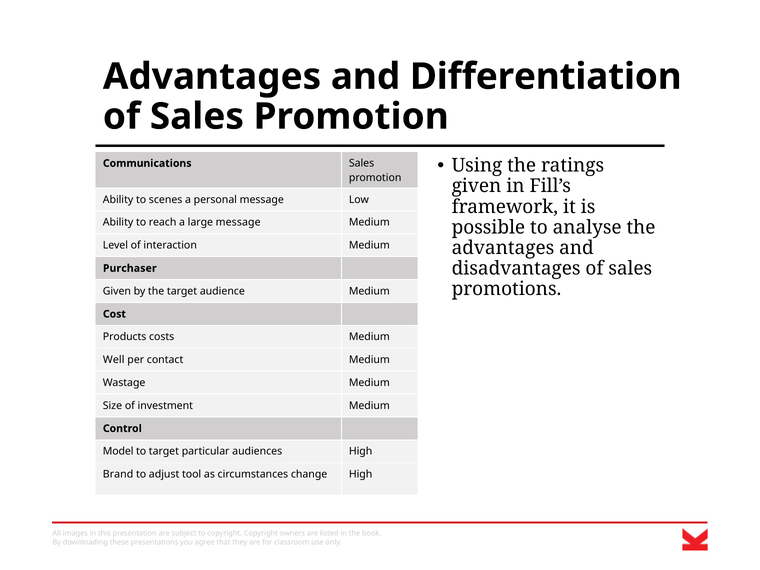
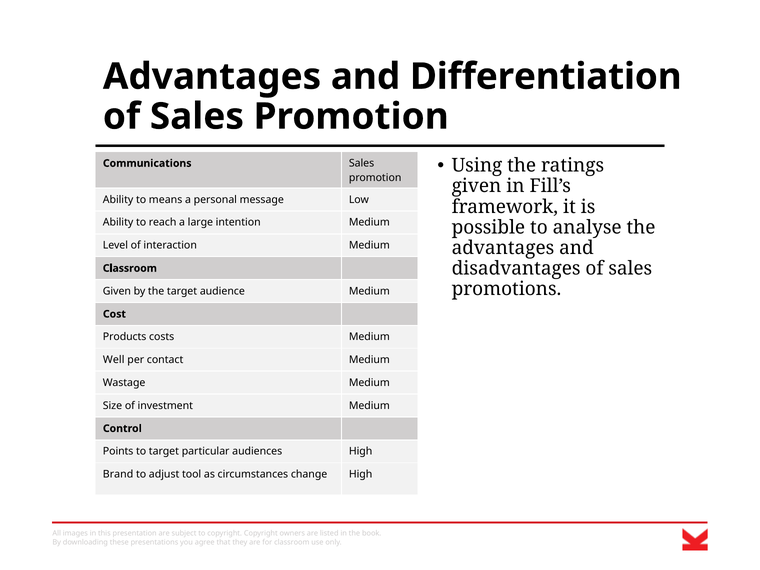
scenes: scenes -> means
large message: message -> intention
Purchaser at (130, 268): Purchaser -> Classroom
Model: Model -> Points
